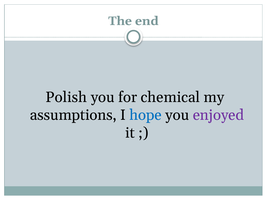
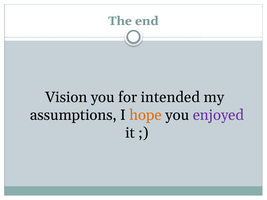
Polish: Polish -> Vision
chemical: chemical -> intended
hope colour: blue -> orange
